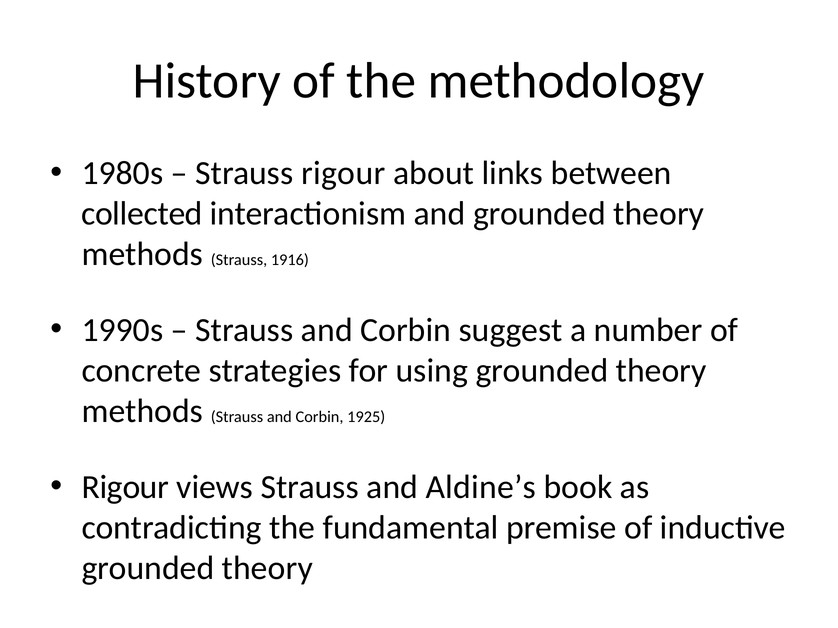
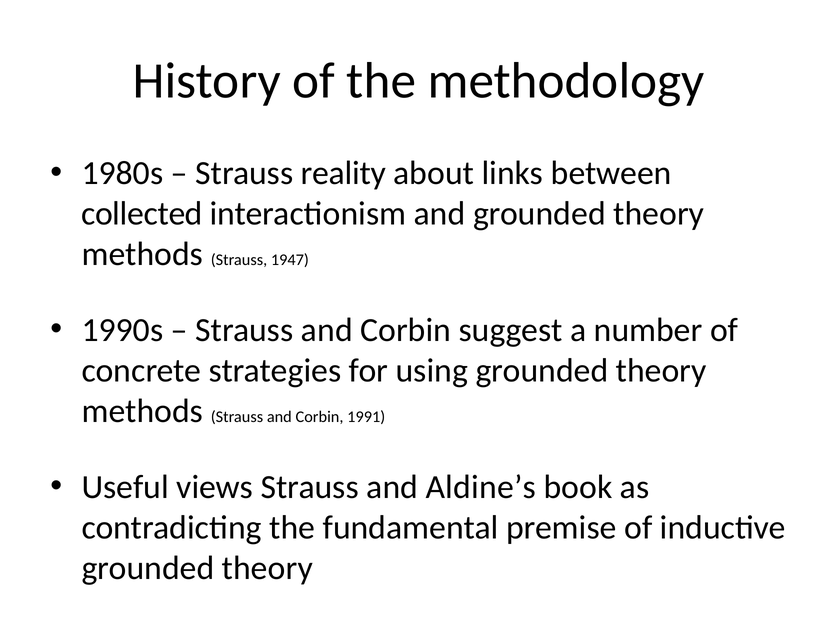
Strauss rigour: rigour -> reality
1916: 1916 -> 1947
1925: 1925 -> 1991
Rigour at (125, 487): Rigour -> Useful
